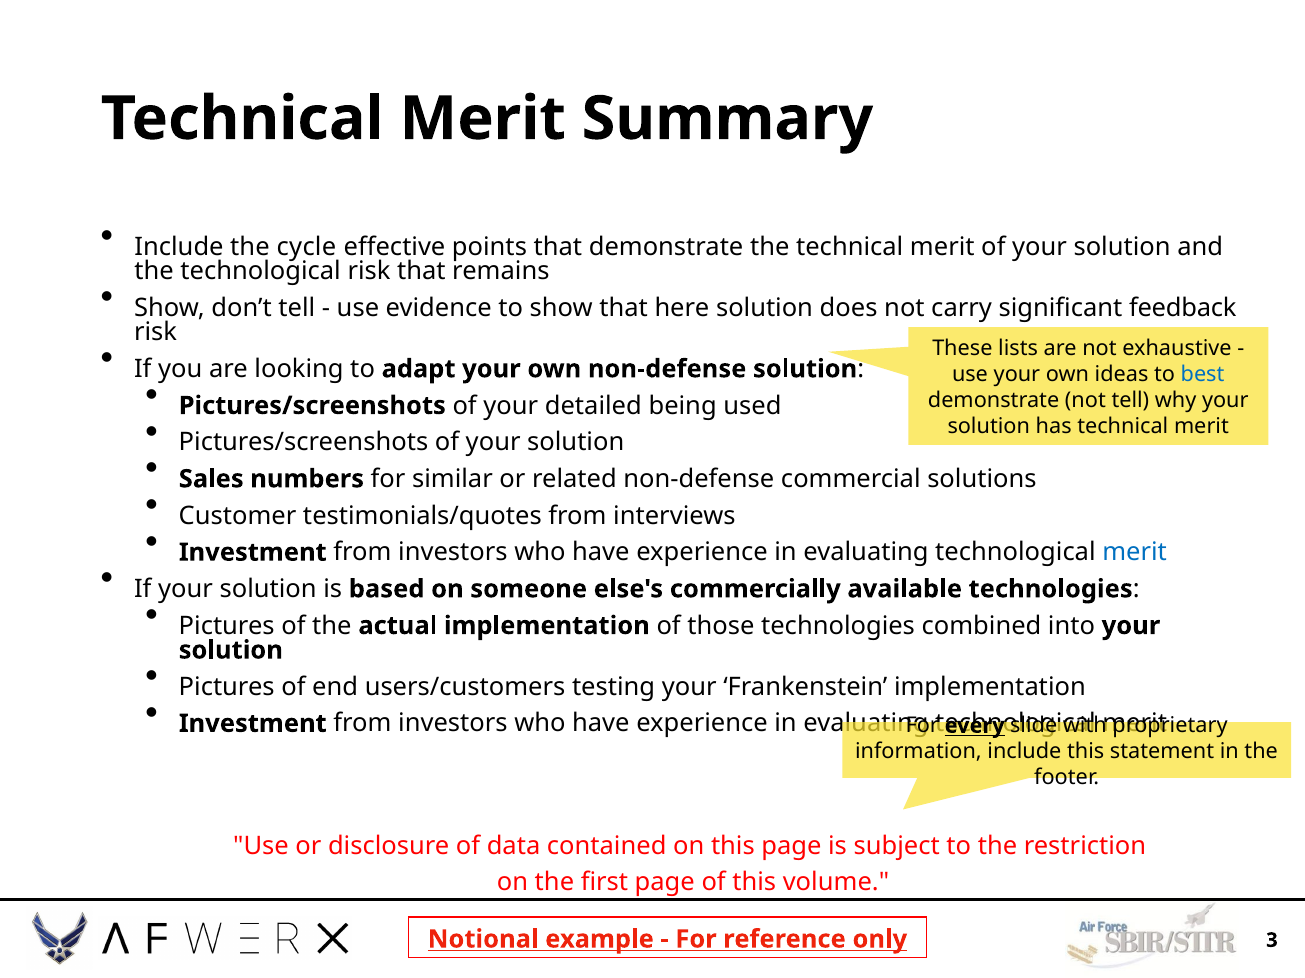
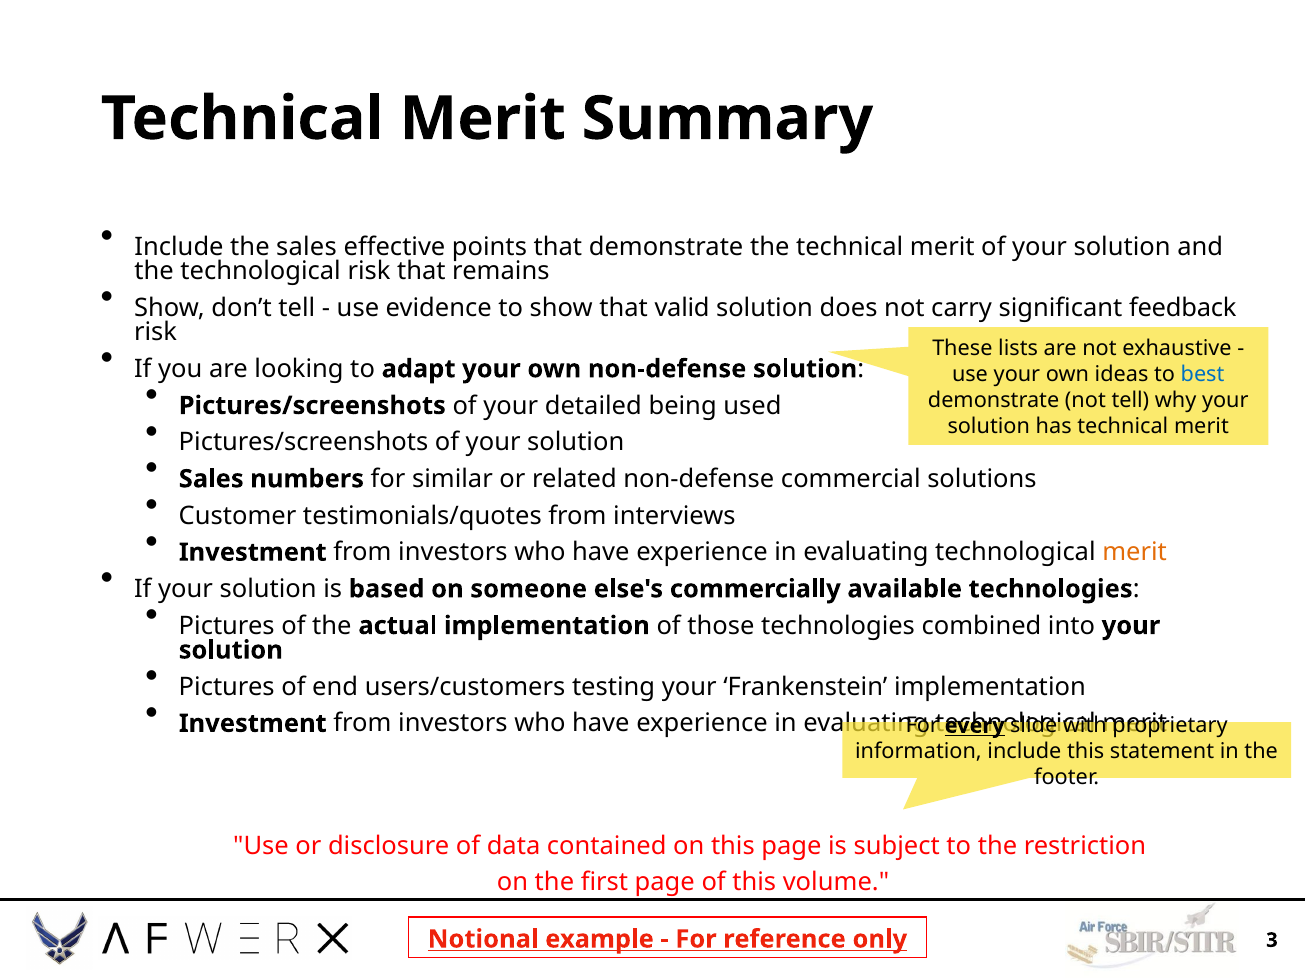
the cycle: cycle -> sales
here: here -> valid
merit at (1135, 553) colour: blue -> orange
